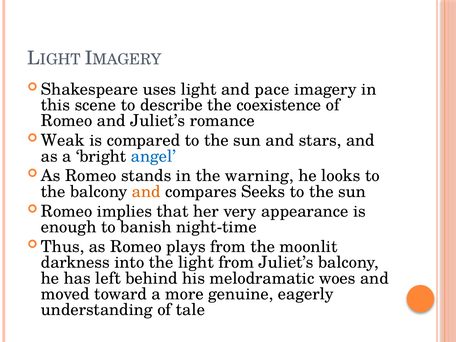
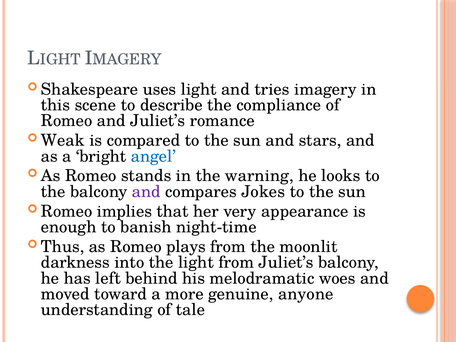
pace: pace -> tries
coexistence: coexistence -> compliance
and at (146, 192) colour: orange -> purple
Seeks: Seeks -> Jokes
eagerly: eagerly -> anyone
